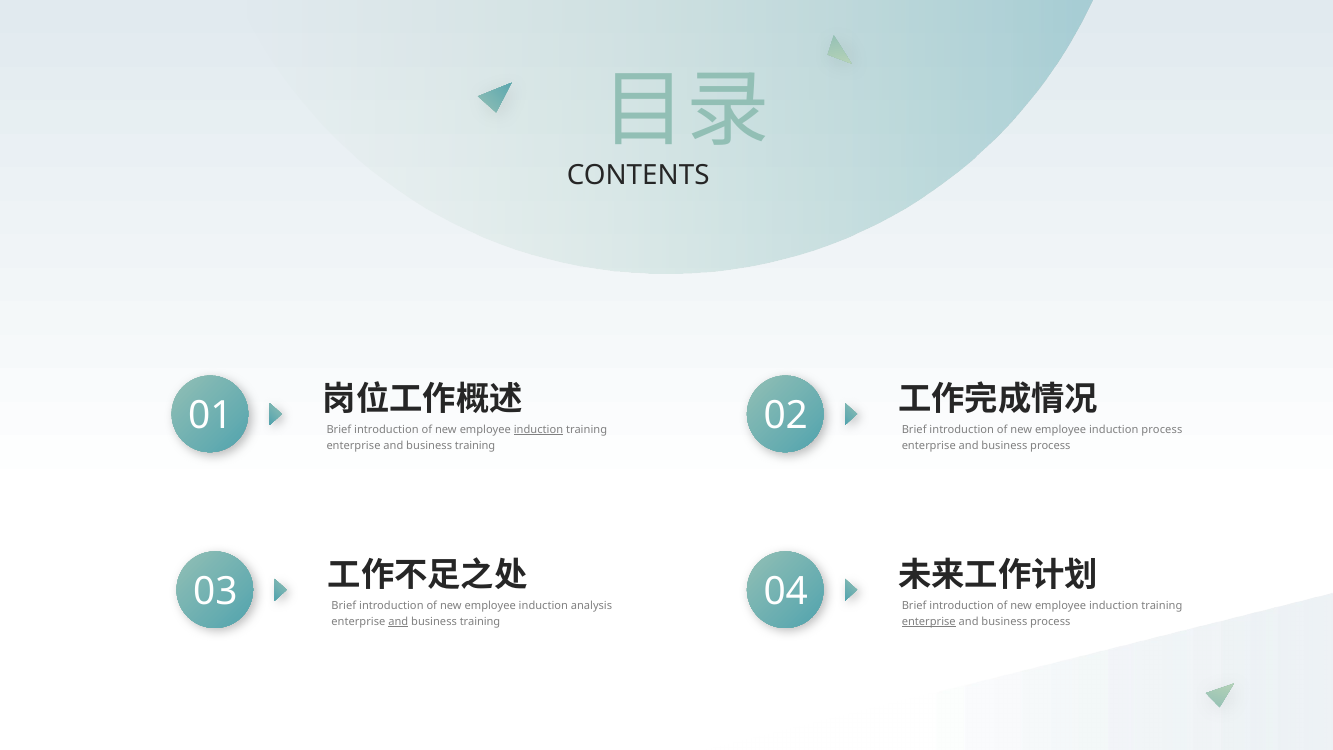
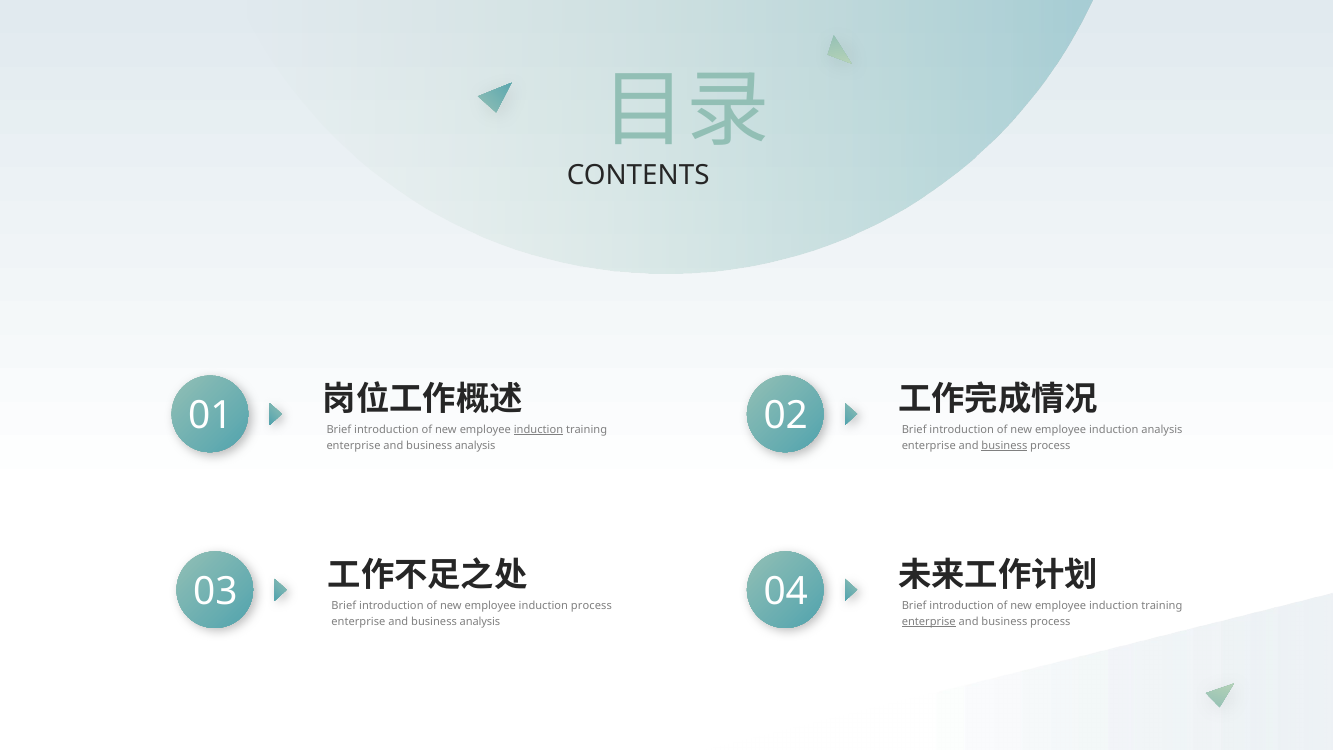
induction process: process -> analysis
training at (475, 446): training -> analysis
business at (1004, 446) underline: none -> present
induction analysis: analysis -> process
and at (398, 621) underline: present -> none
training at (480, 621): training -> analysis
